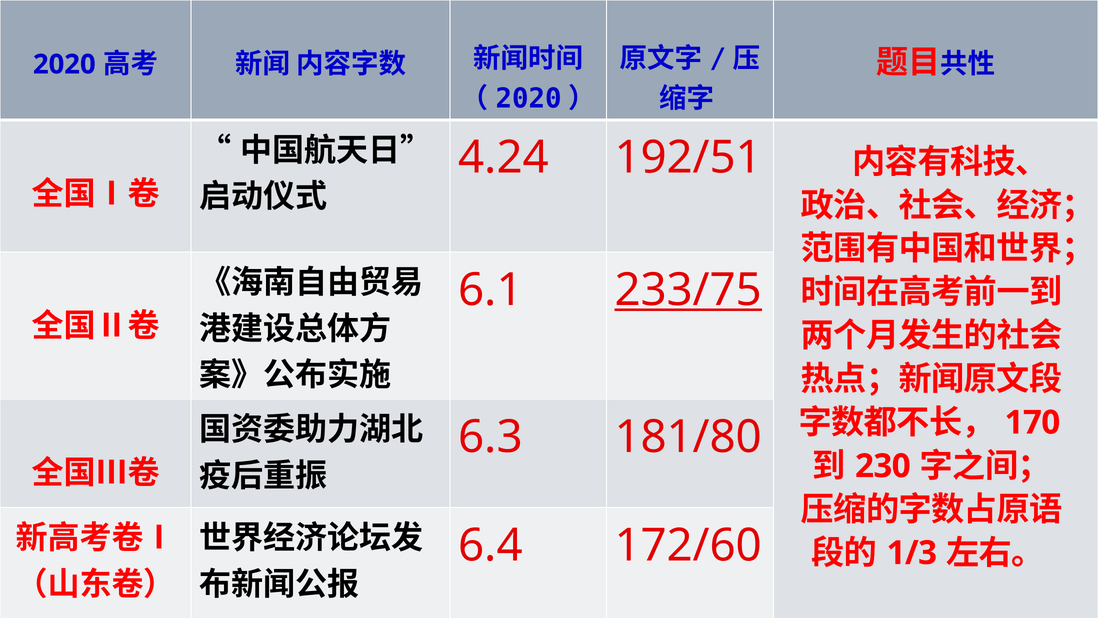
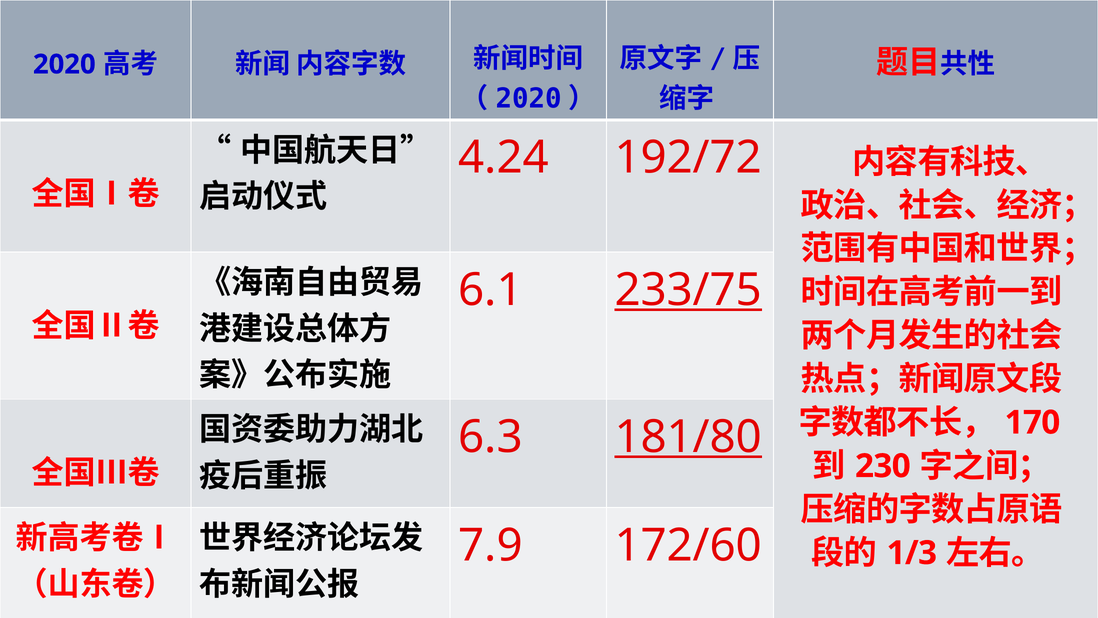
192/51: 192/51 -> 192/72
181/80 underline: none -> present
6.4: 6.4 -> 7.9
